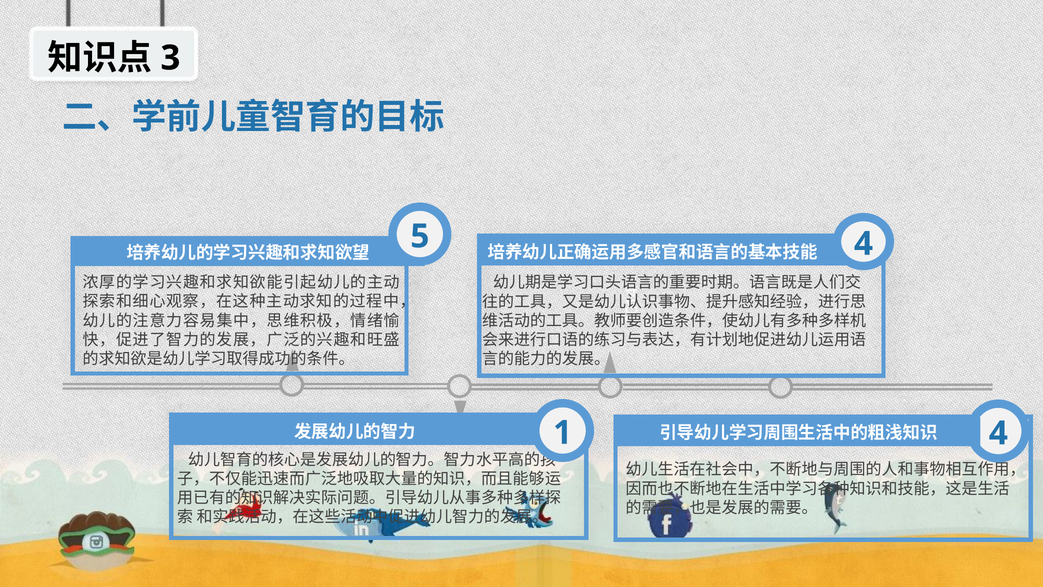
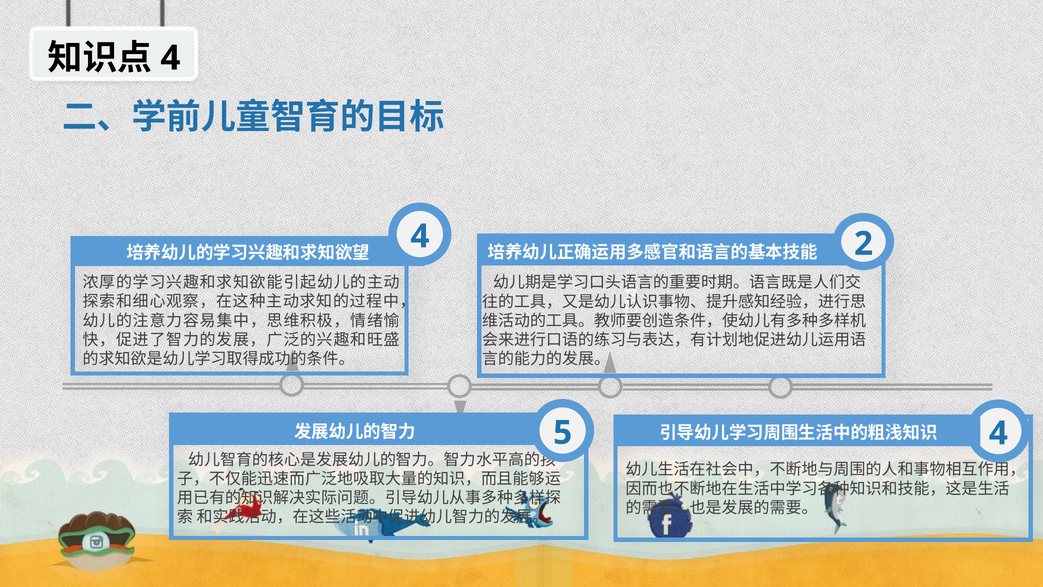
3 at (170, 58): 3 -> 4
4 at (863, 244): 4 -> 2
5 at (420, 236): 5 -> 4
1 at (563, 433): 1 -> 5
